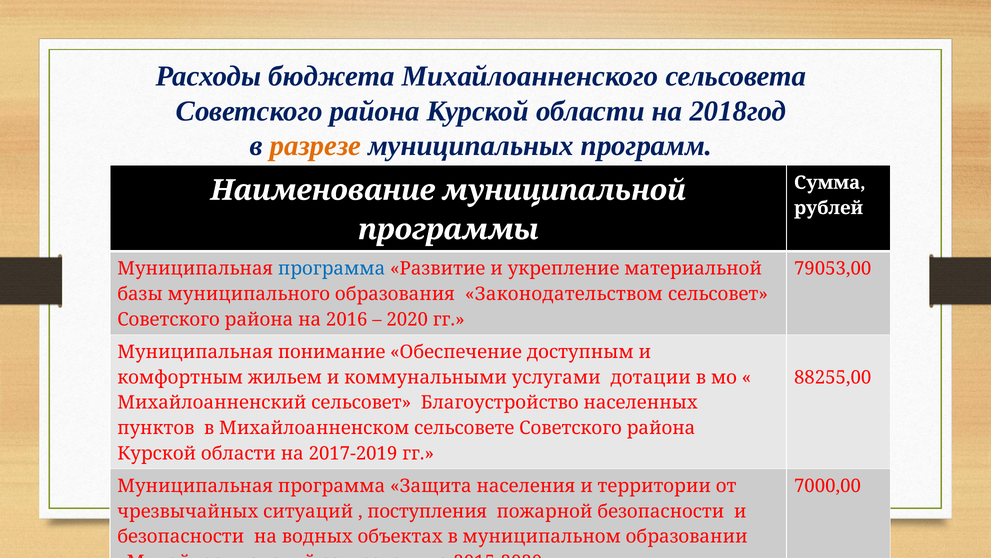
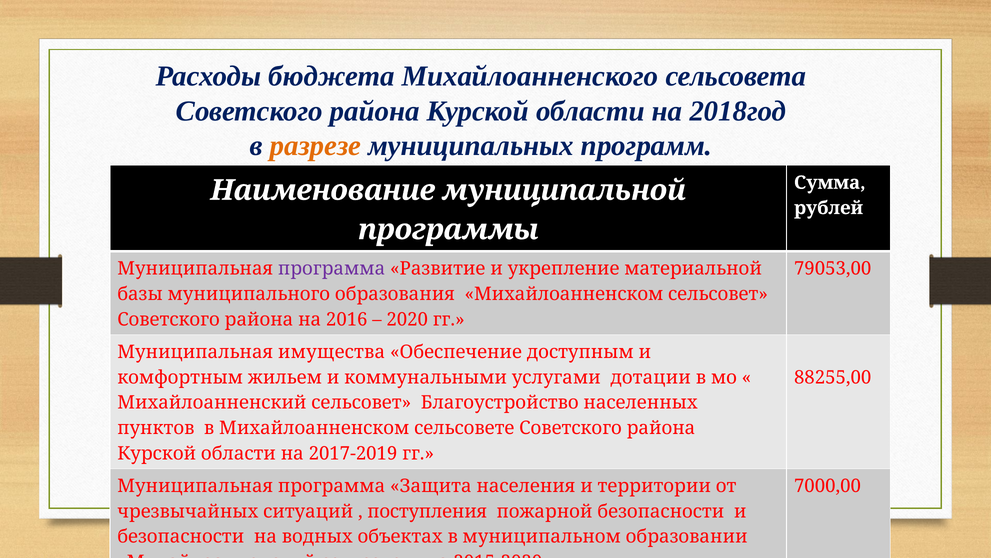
программа at (332, 268) colour: blue -> purple
образования Законодательством: Законодательством -> Михайлоанненском
понимание: понимание -> имущества
